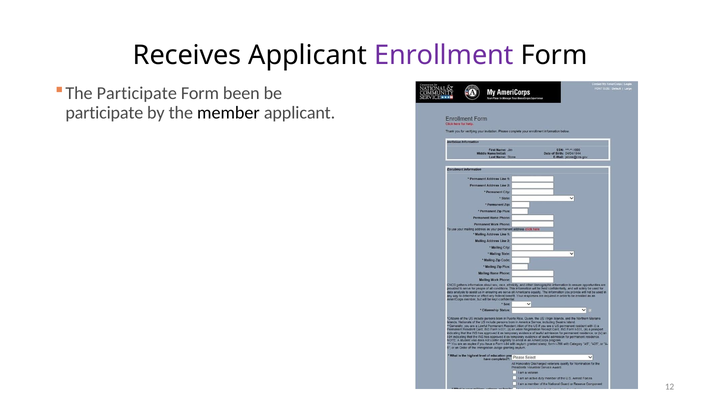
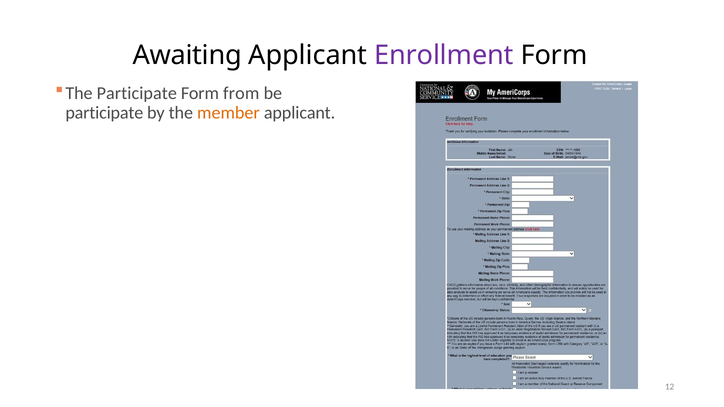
Receives: Receives -> Awaiting
been: been -> from
member colour: black -> orange
